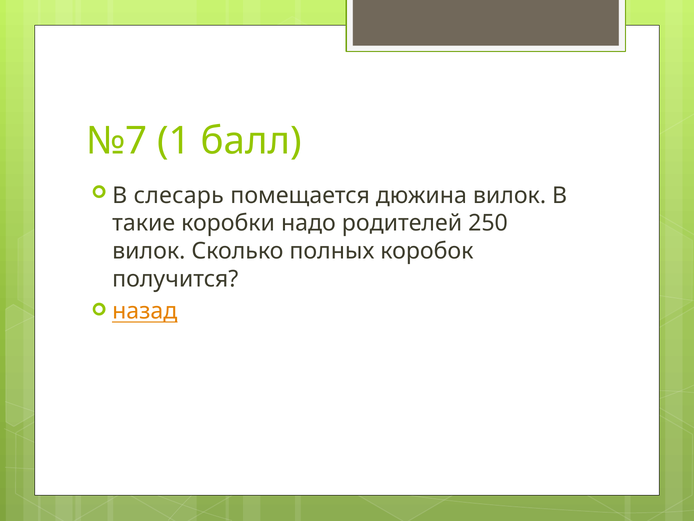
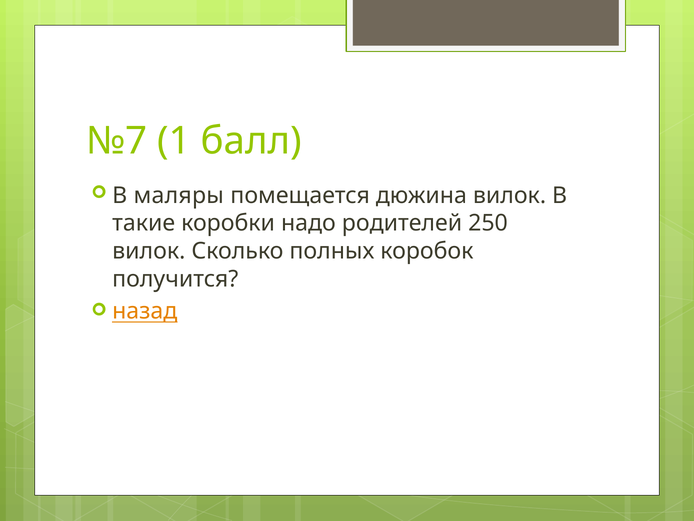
слесарь: слесарь -> маляры
